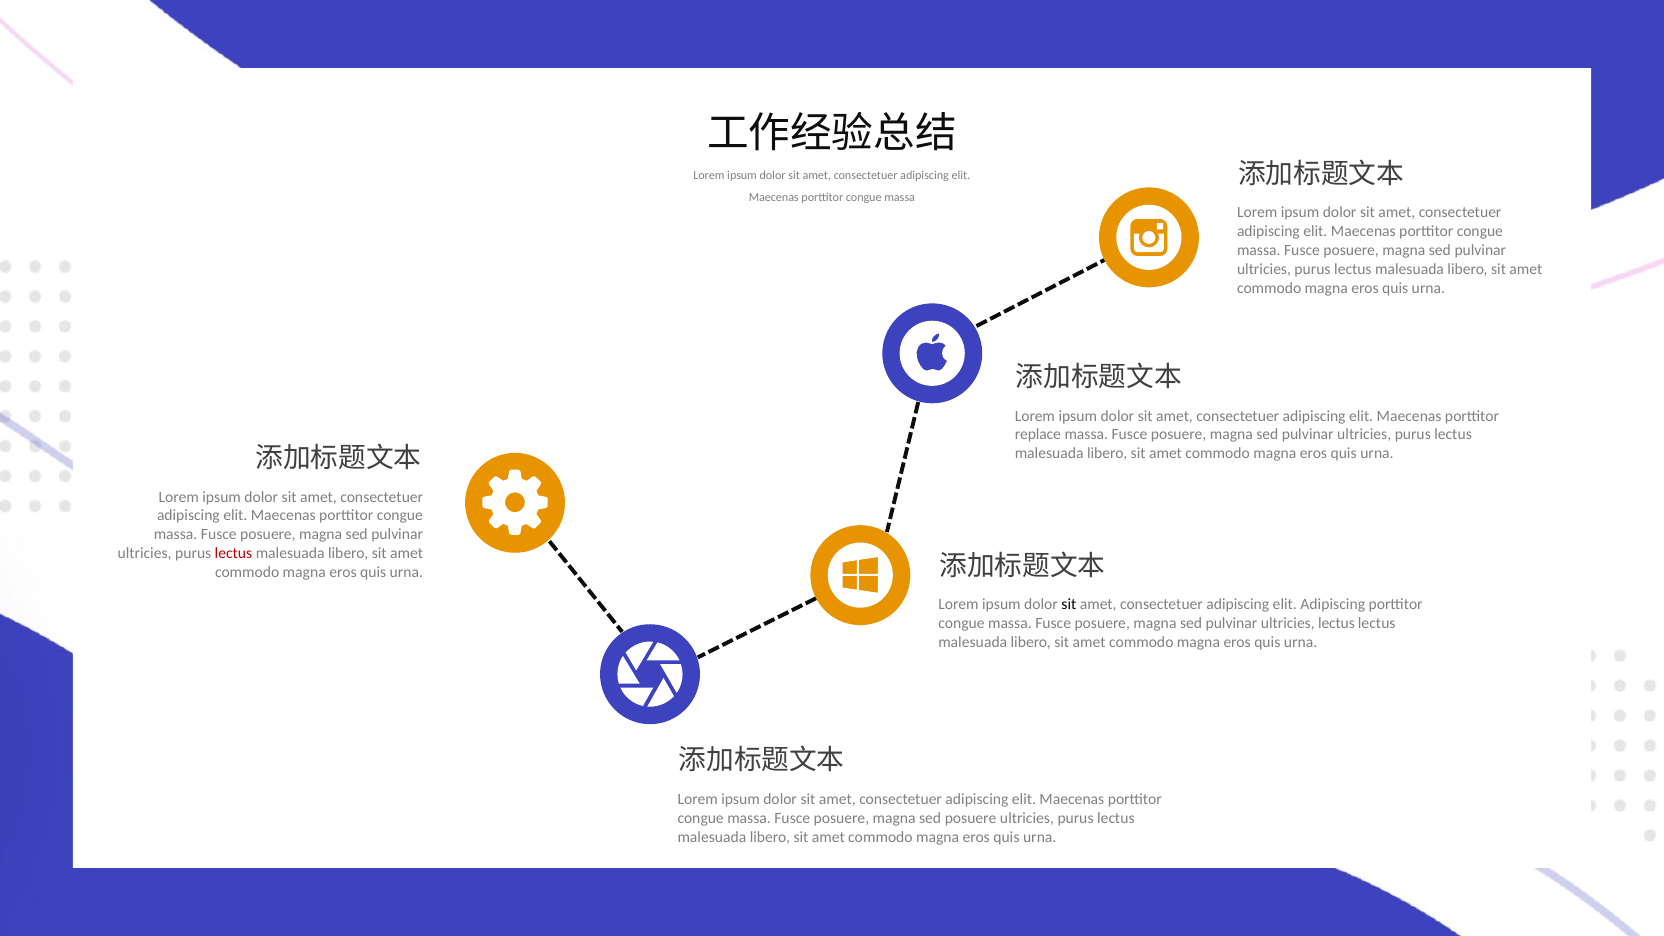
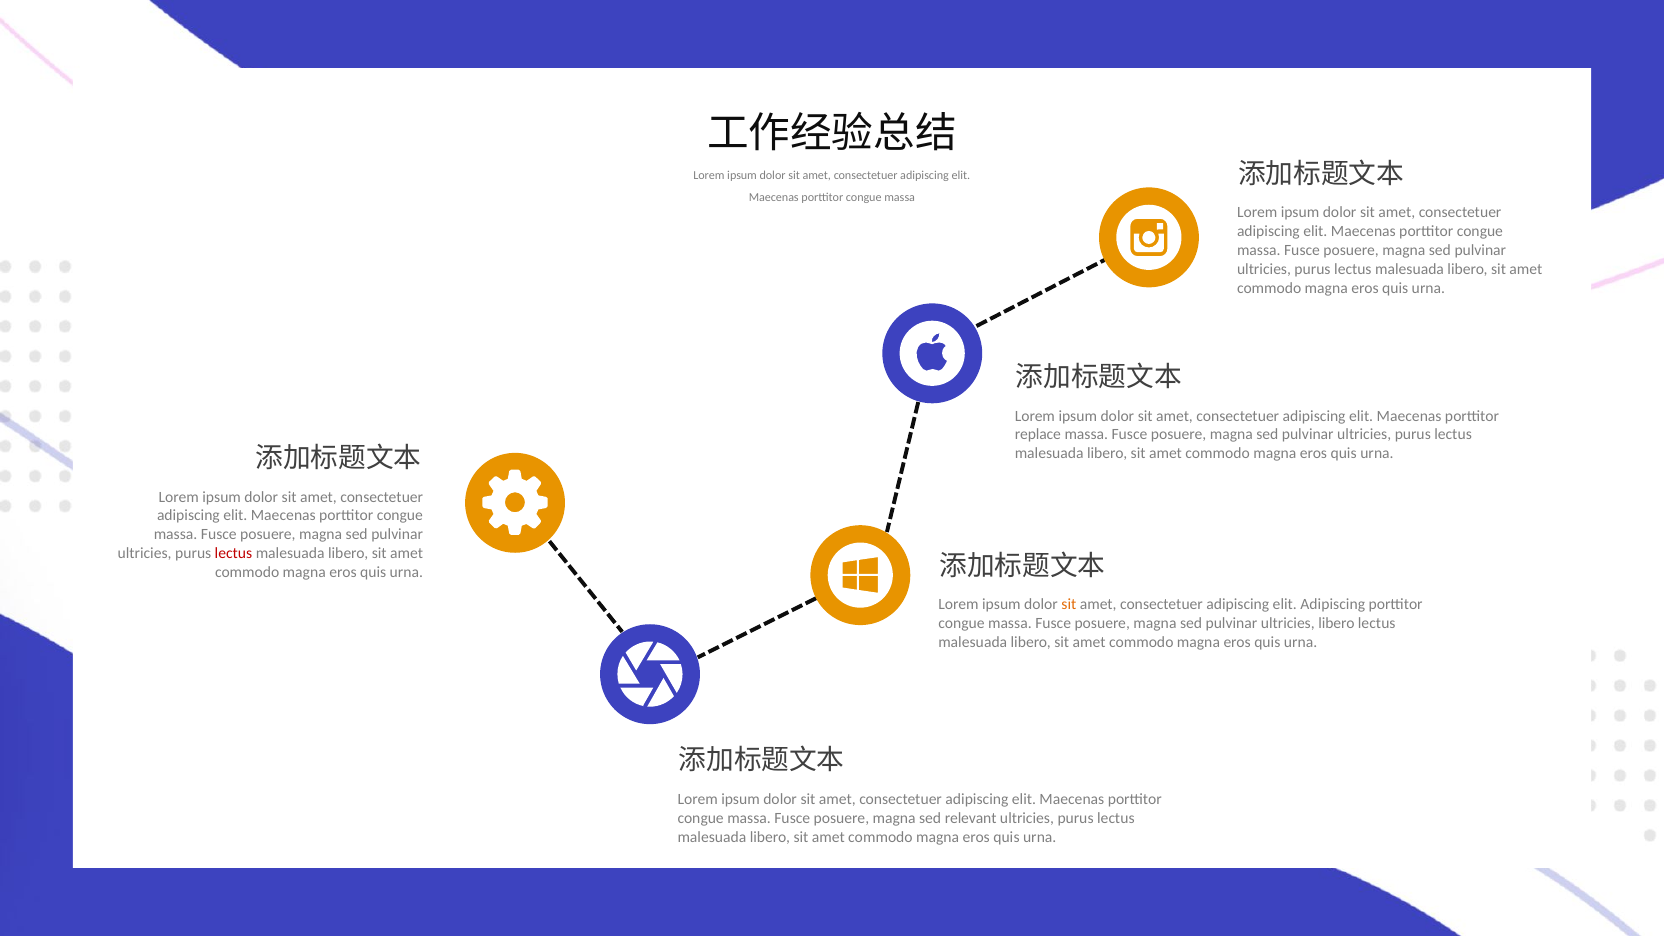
sit at (1069, 605) colour: black -> orange
ultricies lectus: lectus -> libero
sed posuere: posuere -> relevant
